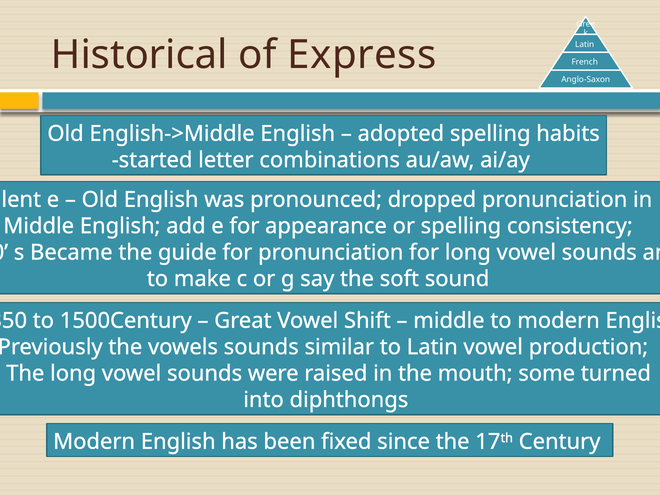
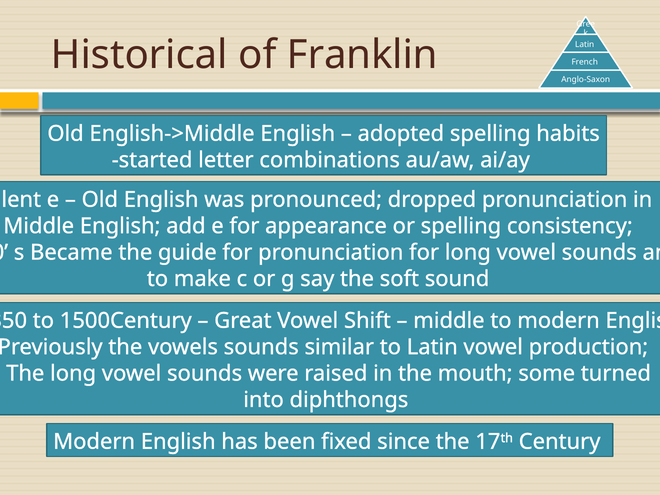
Express: Express -> Franklin
